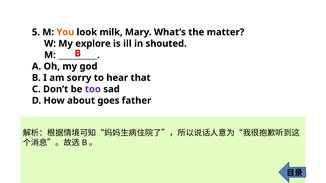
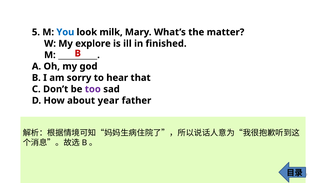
You colour: orange -> blue
shouted: shouted -> finished
goes: goes -> year
